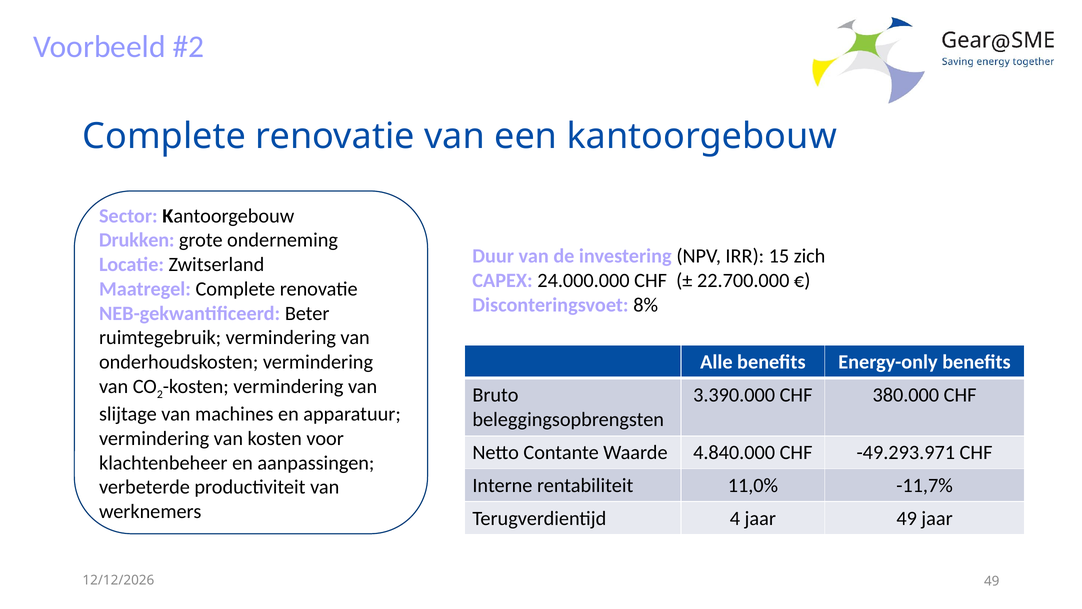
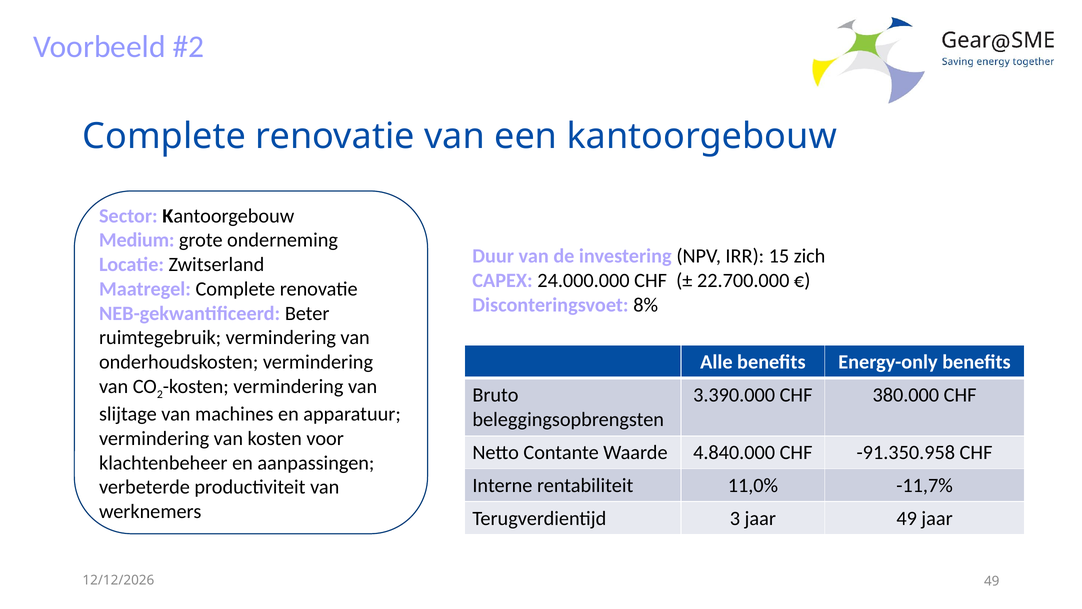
Drukken: Drukken -> Medium
-49.293.971: -49.293.971 -> -91.350.958
4: 4 -> 3
